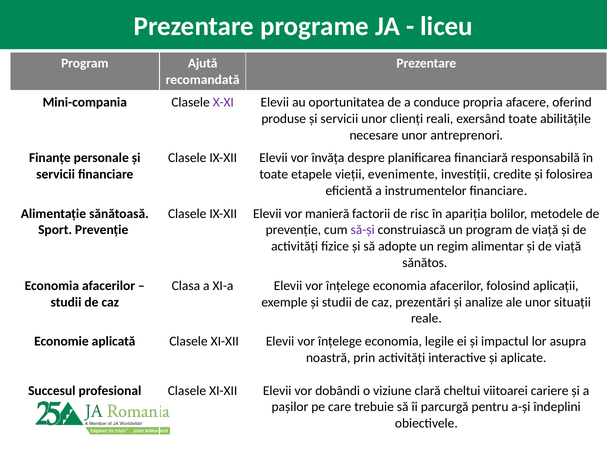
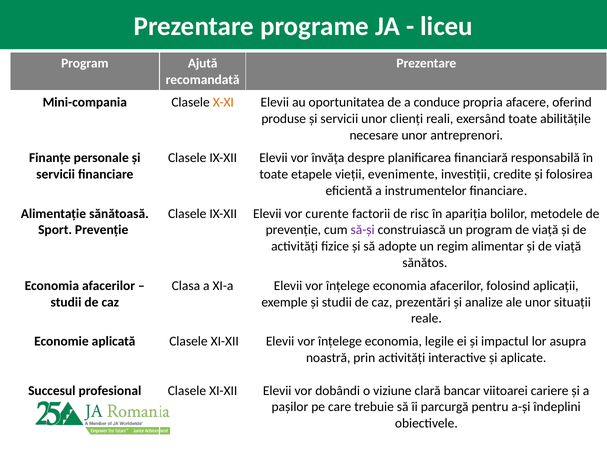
X-XI colour: purple -> orange
manieră: manieră -> curente
cheltui: cheltui -> bancar
